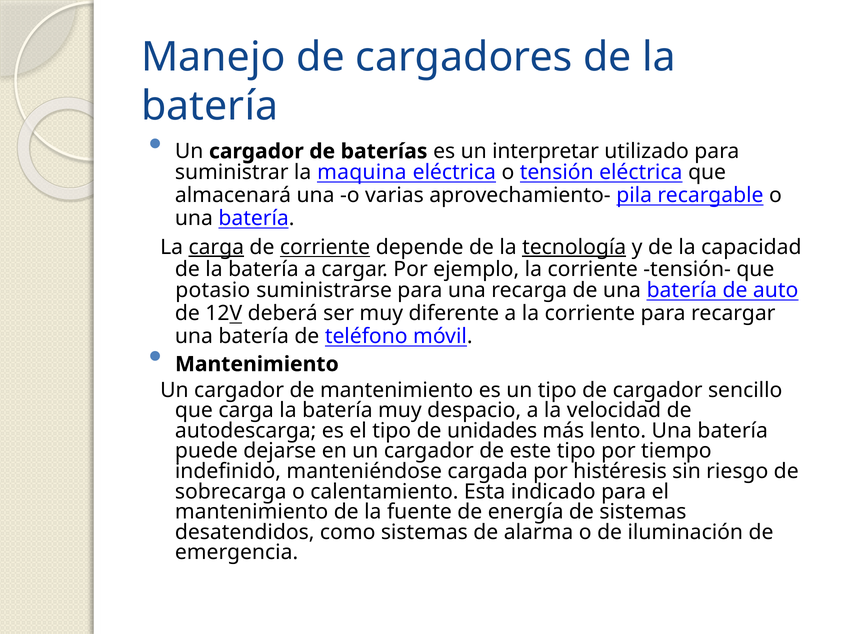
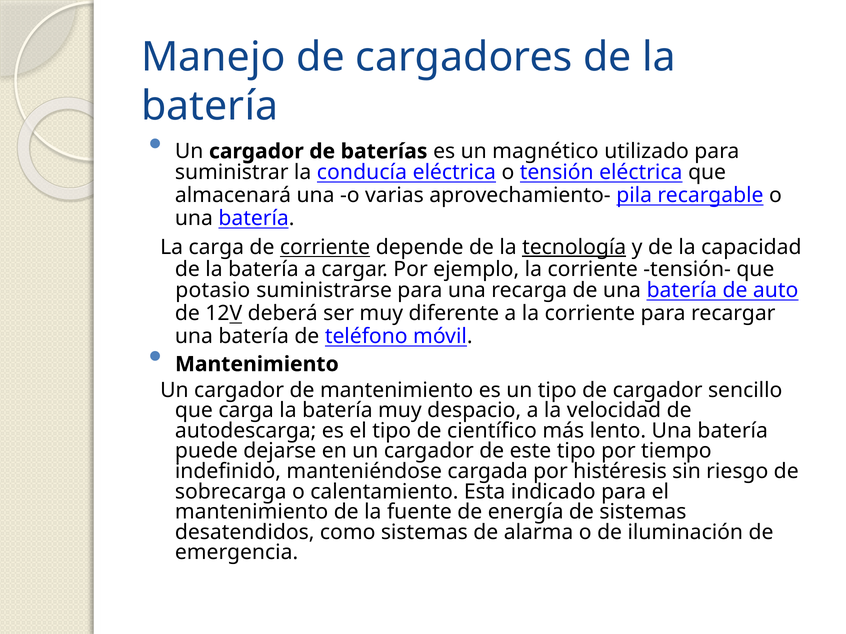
interpretar: interpretar -> magnético
maquina: maquina -> conducía
carga at (216, 247) underline: present -> none
unidades: unidades -> científico
